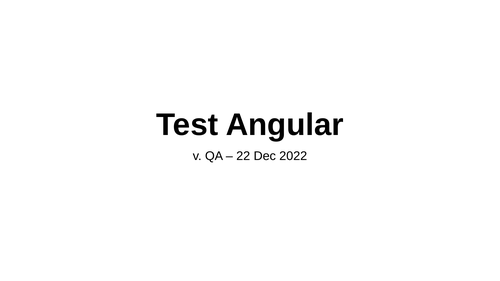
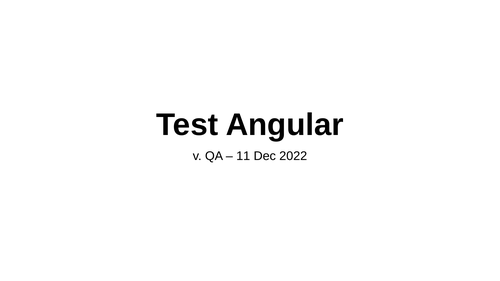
22: 22 -> 11
